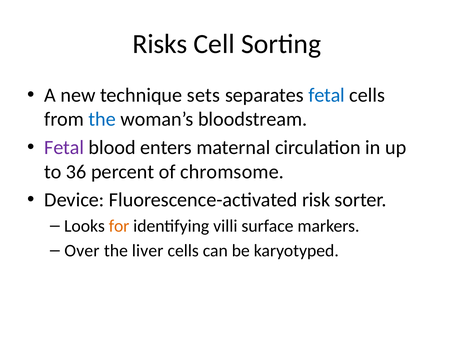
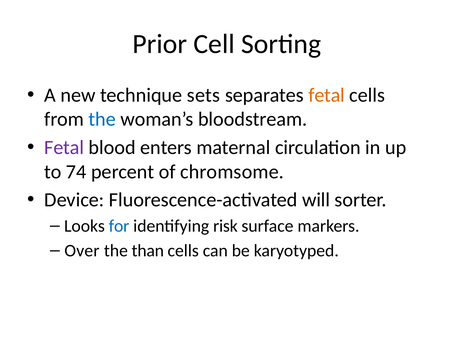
Risks: Risks -> Prior
fetal at (327, 95) colour: blue -> orange
36: 36 -> 74
risk: risk -> will
for colour: orange -> blue
villi: villi -> risk
liver: liver -> than
